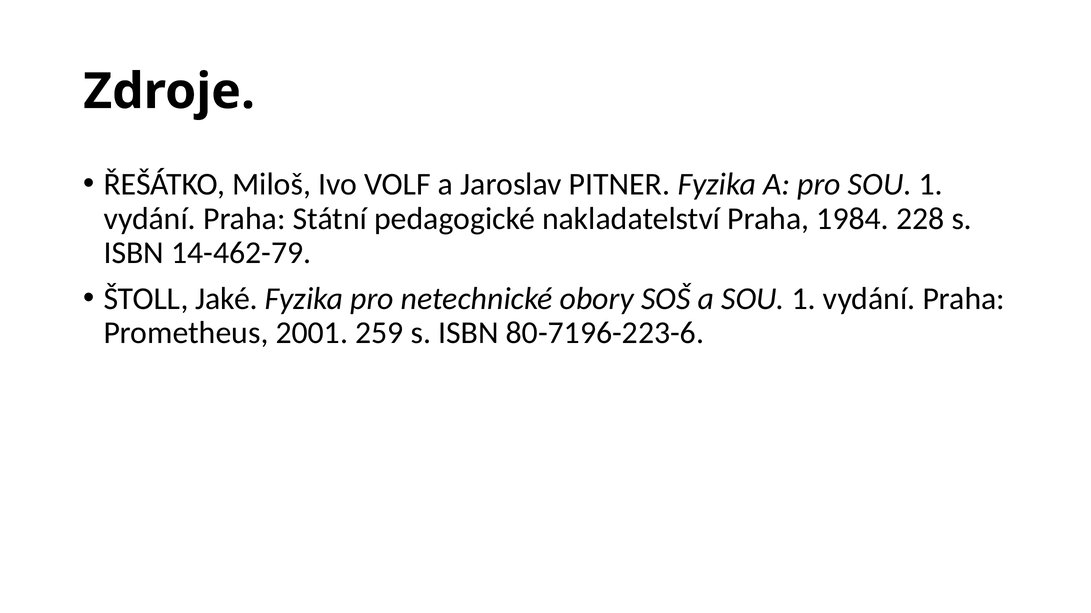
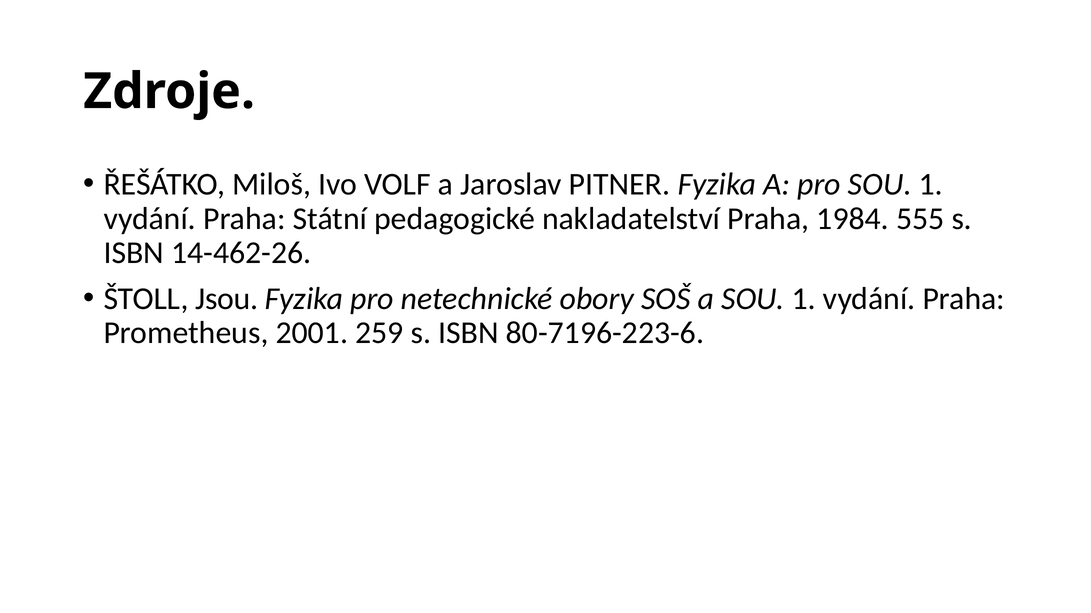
228: 228 -> 555
14-462-79: 14-462-79 -> 14-462-26
Jaké: Jaké -> Jsou
